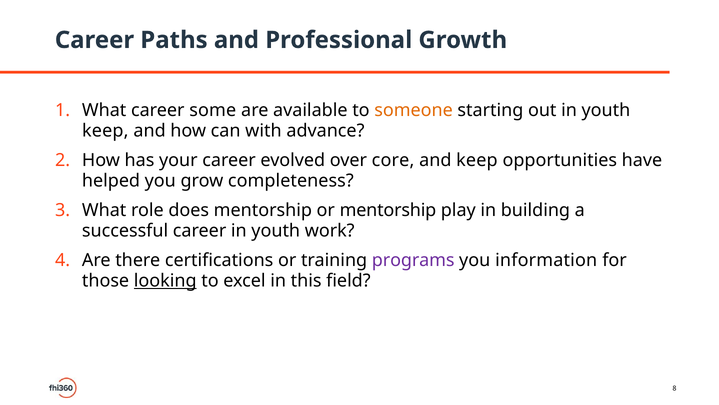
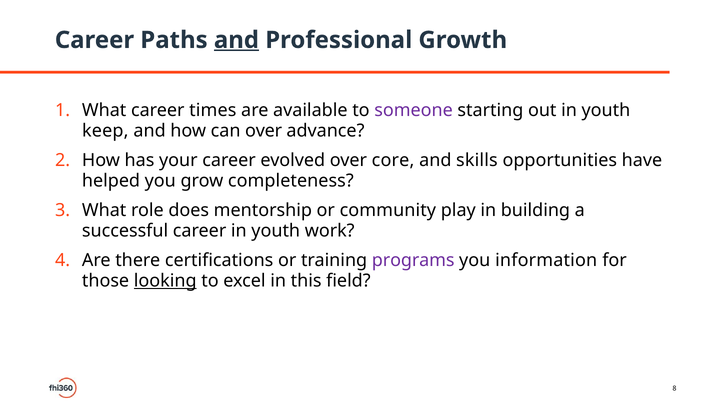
and at (236, 40) underline: none -> present
some: some -> times
someone colour: orange -> purple
can with: with -> over
and keep: keep -> skills
or mentorship: mentorship -> community
